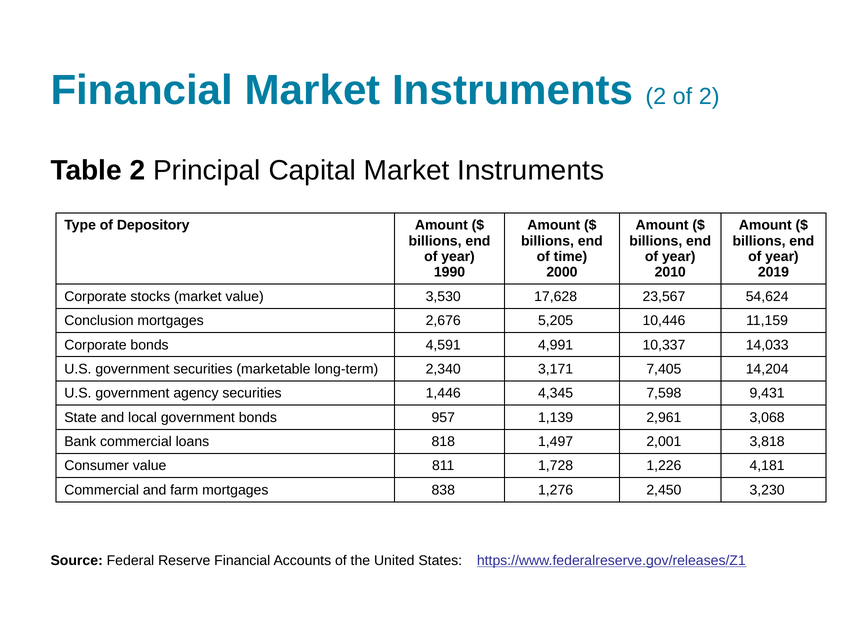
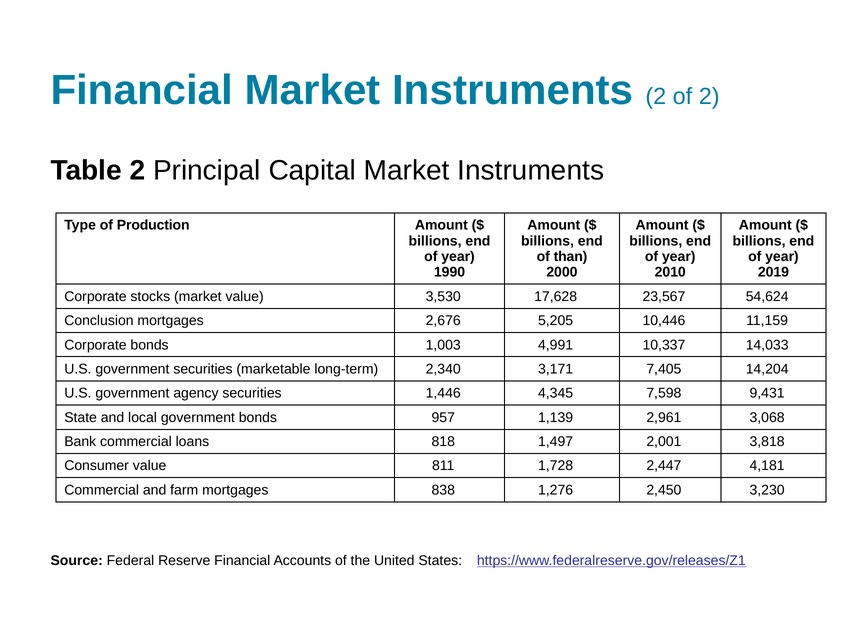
Depository: Depository -> Production
time: time -> than
4,591: 4,591 -> 1,003
1,226: 1,226 -> 2,447
